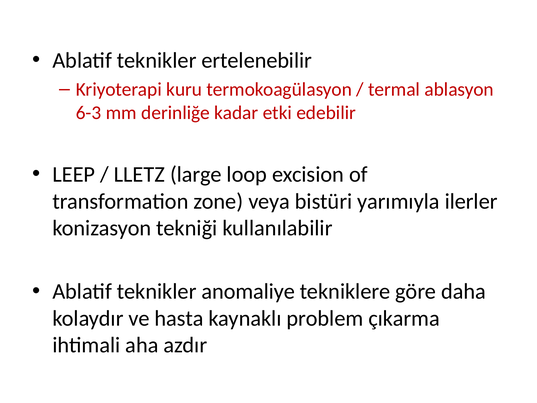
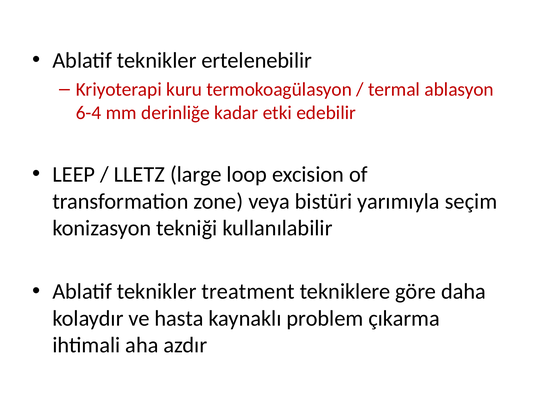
6-3: 6-3 -> 6-4
ilerler: ilerler -> seçim
anomaliye: anomaliye -> treatment
